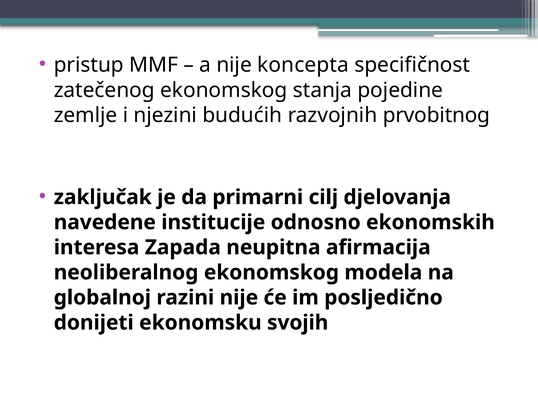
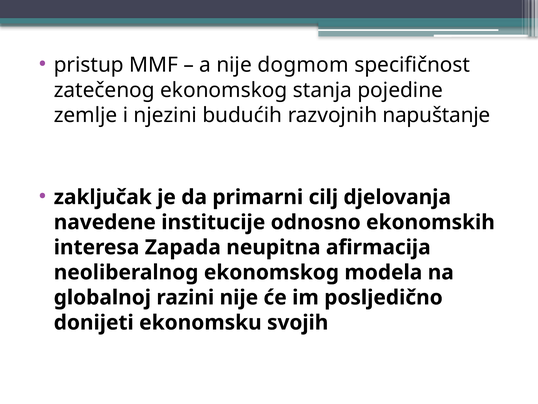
koncepta: koncepta -> dogmom
prvobitnog: prvobitnog -> napuštanje
